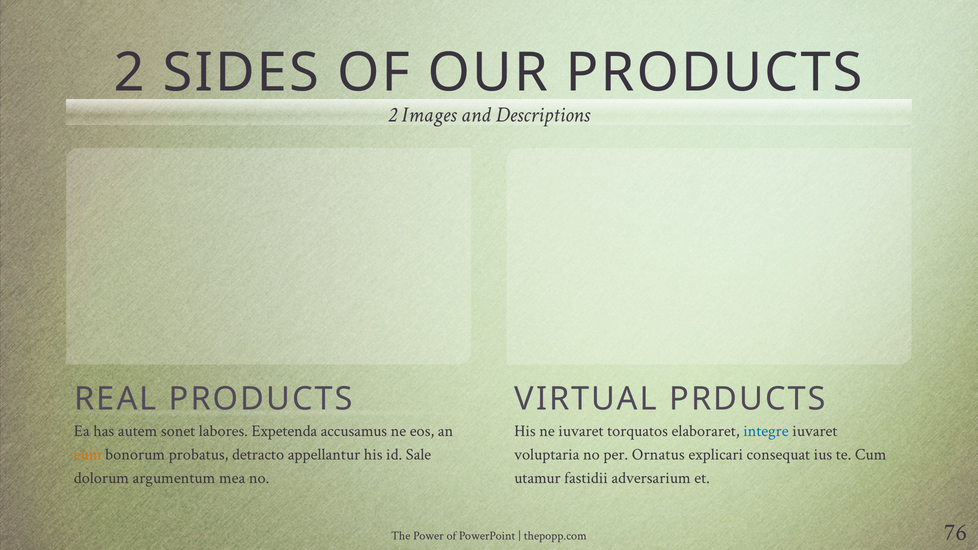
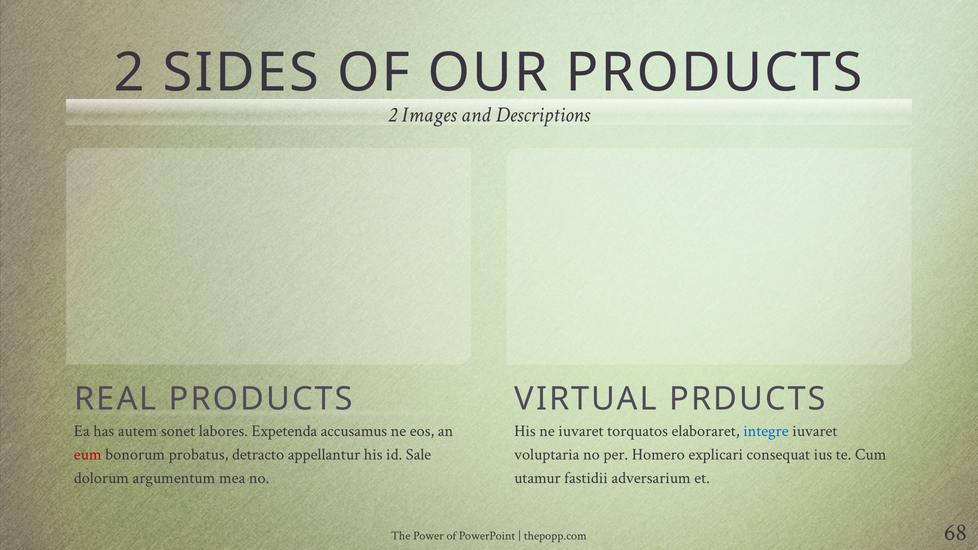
eum colour: orange -> red
Ornatus: Ornatus -> Homero
76: 76 -> 68
